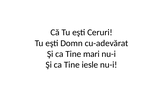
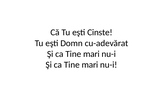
Ceruri: Ceruri -> Cinste
iesle at (90, 65): iesle -> mari
